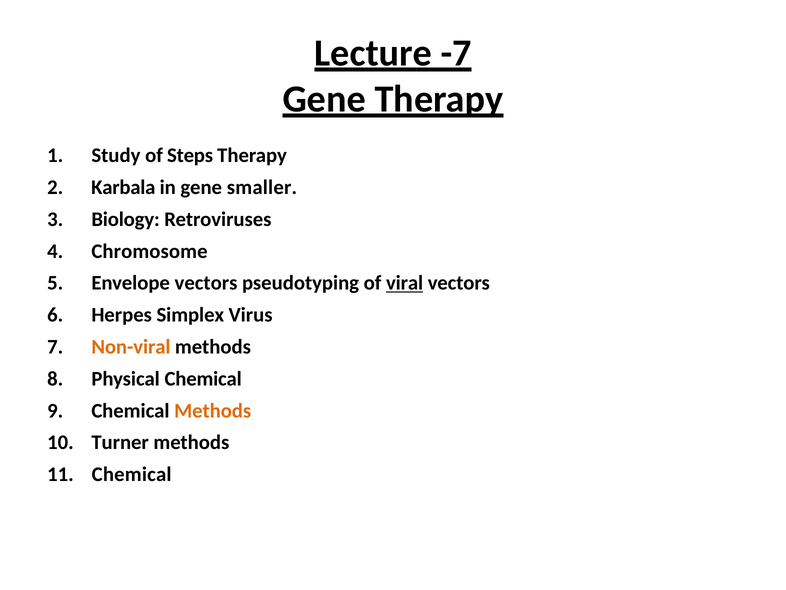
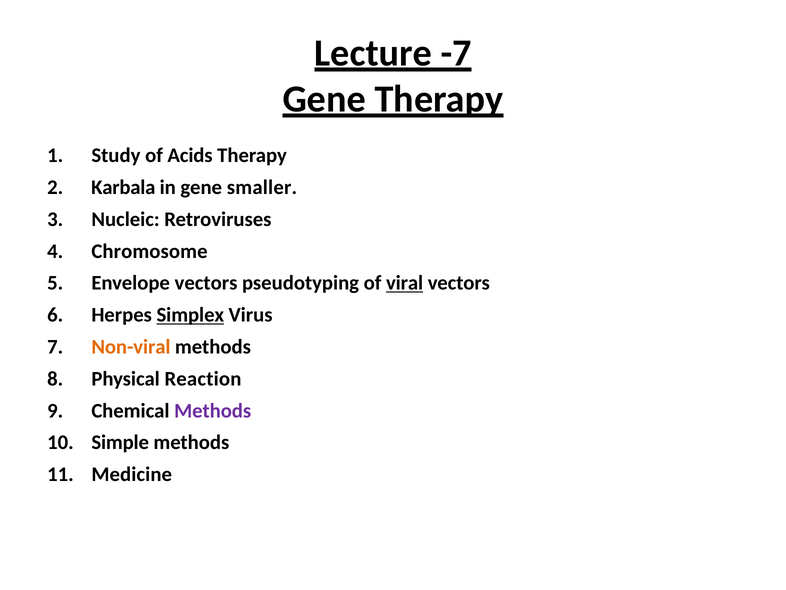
Steps: Steps -> Acids
Biology: Biology -> Nucleic
Simplex underline: none -> present
Physical Chemical: Chemical -> Reaction
Methods at (213, 410) colour: orange -> purple
Turner: Turner -> Simple
Chemical at (132, 474): Chemical -> Medicine
